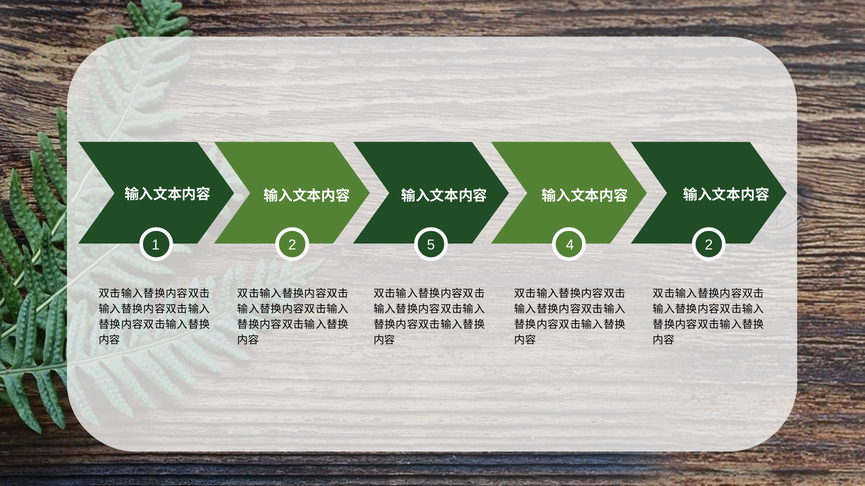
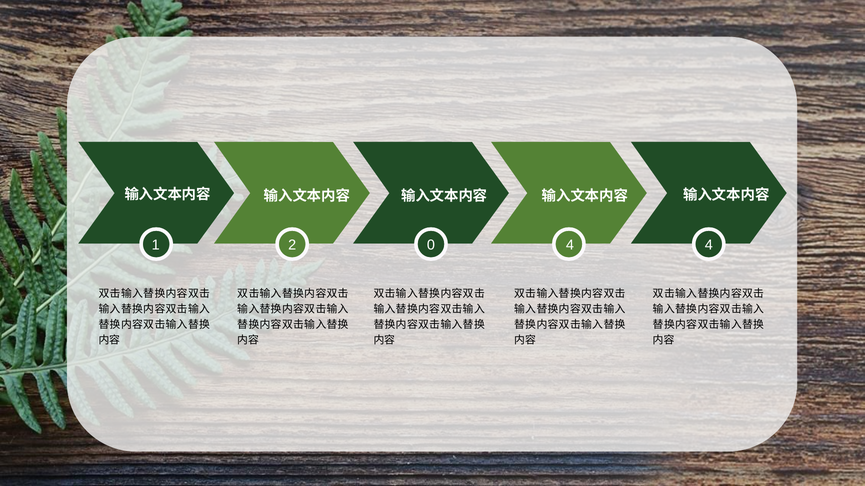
5: 5 -> 0
4 2: 2 -> 4
